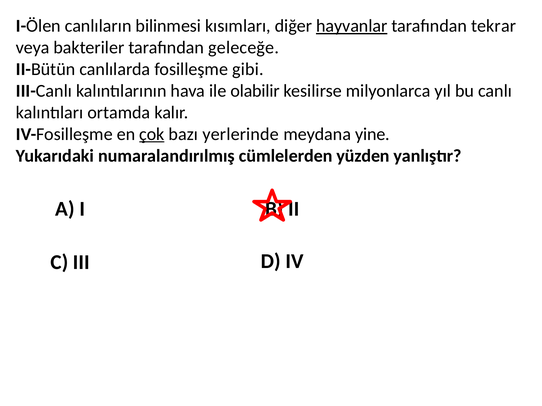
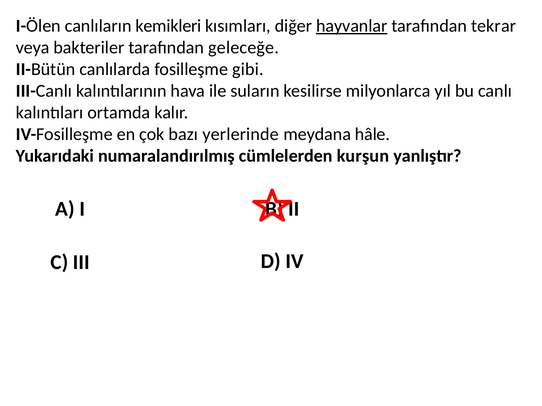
bilinmesi: bilinmesi -> kemikleri
olabilir: olabilir -> suların
çok underline: present -> none
yine: yine -> hâle
yüzden: yüzden -> kurşun
